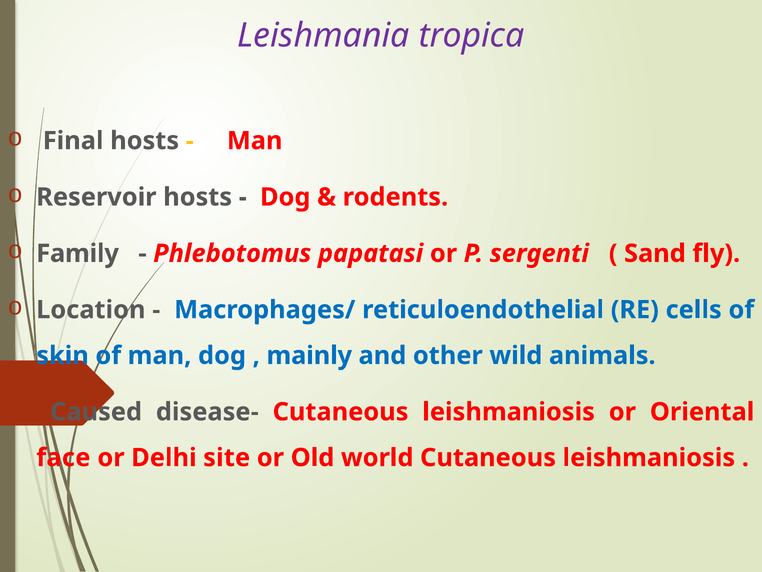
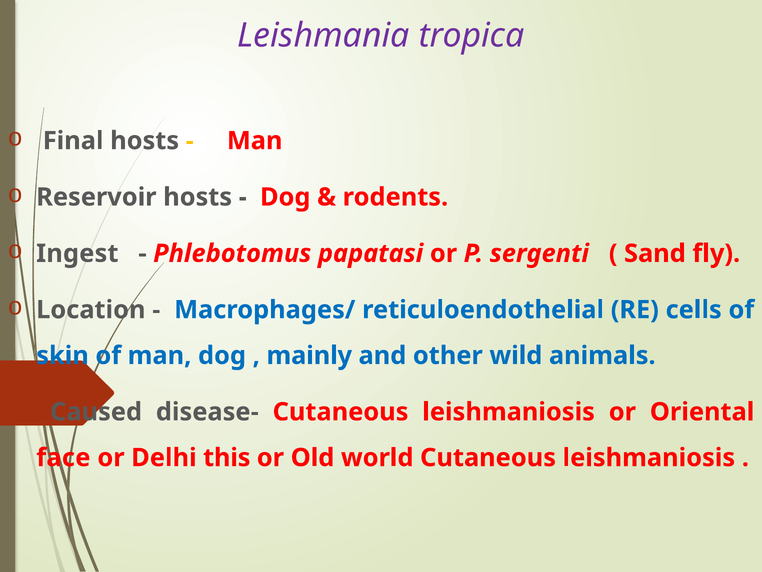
Family: Family -> Ingest
site: site -> this
